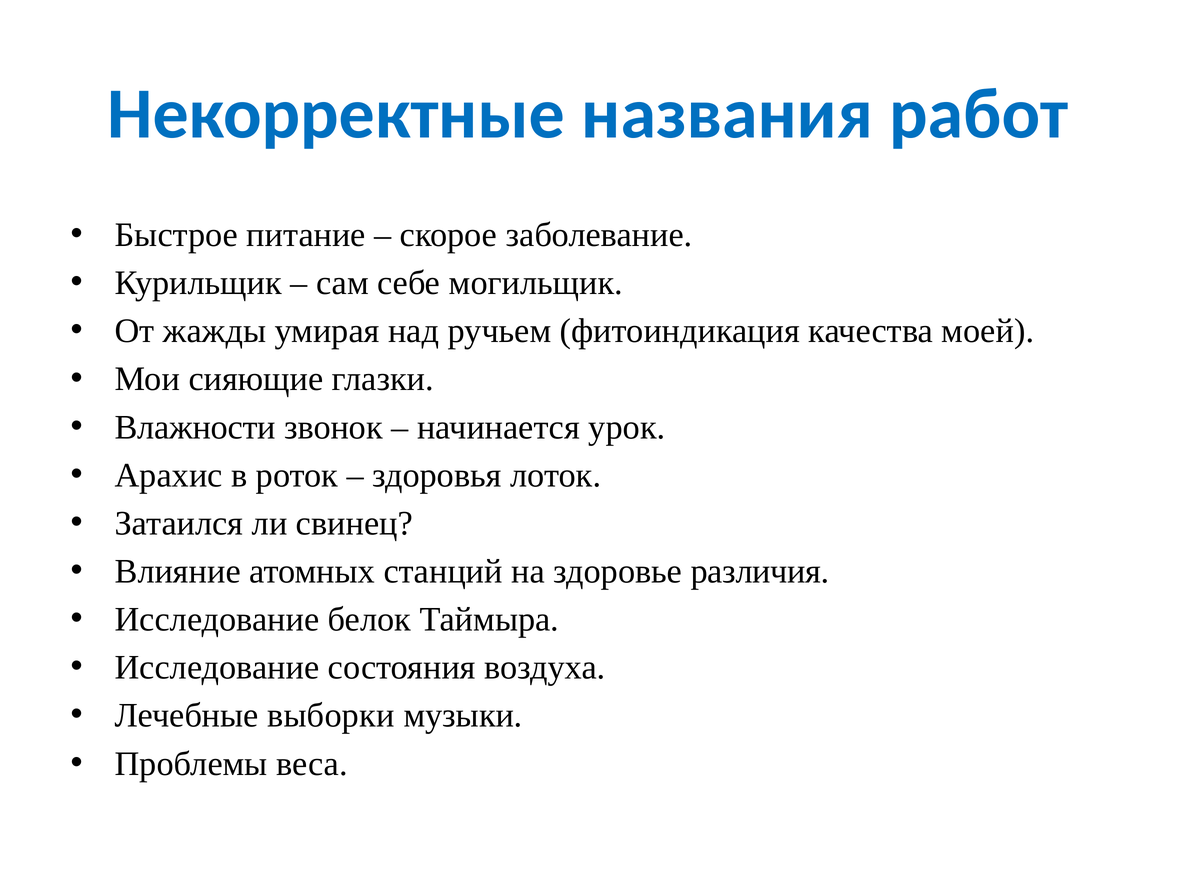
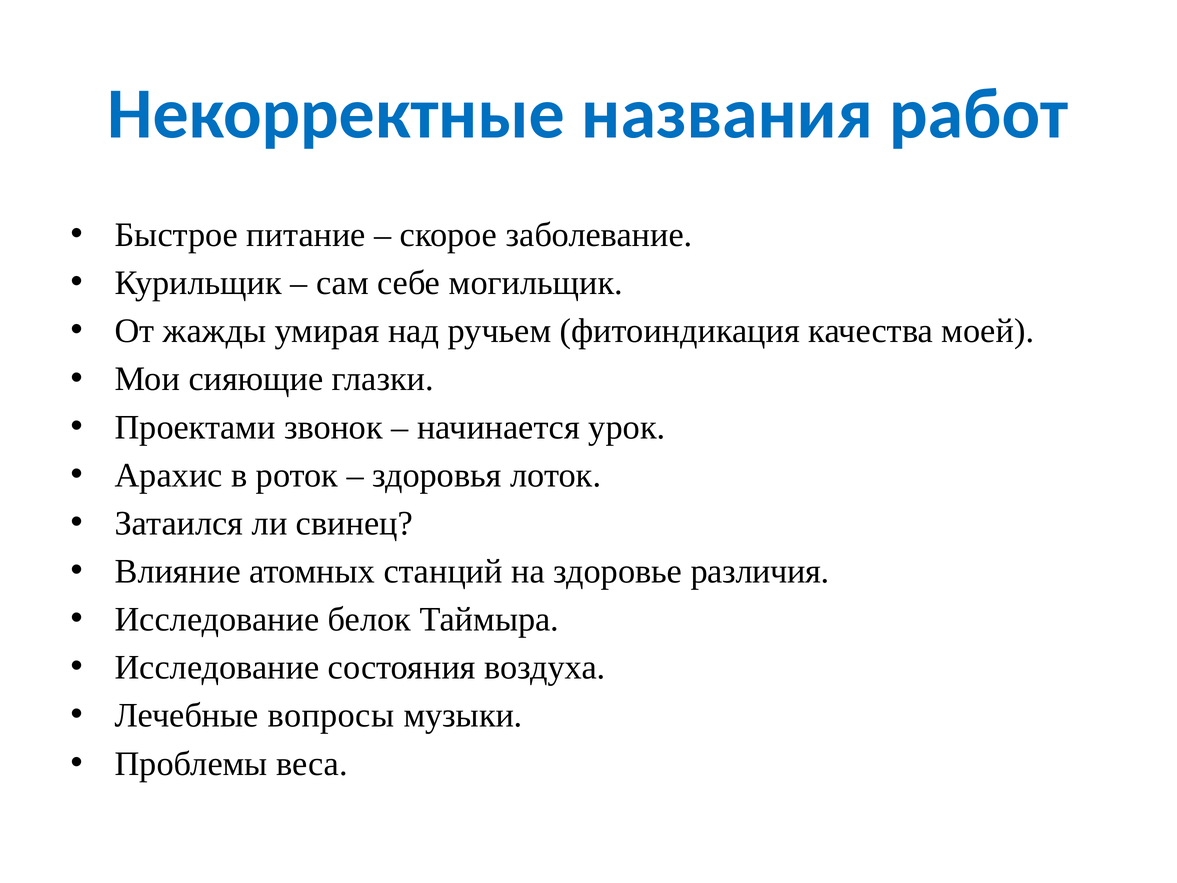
Влажности: Влажности -> Проектами
выборки: выборки -> вопросы
